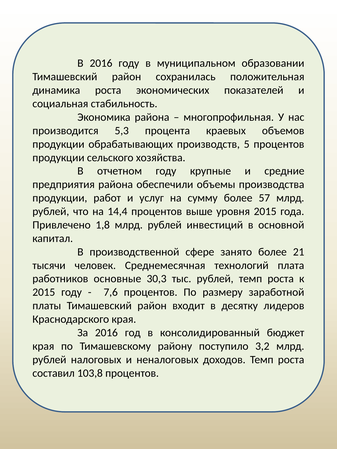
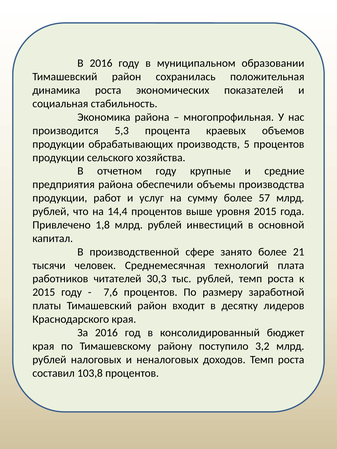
основные: основные -> читателей
